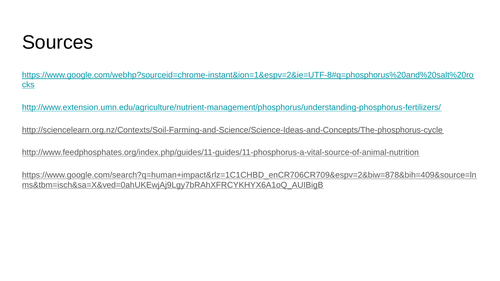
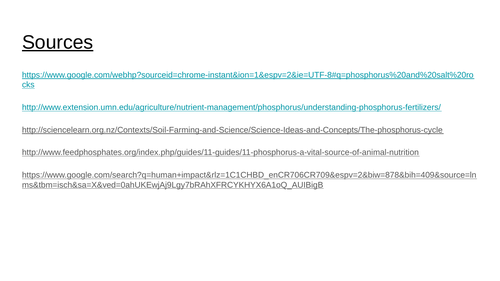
Sources underline: none -> present
